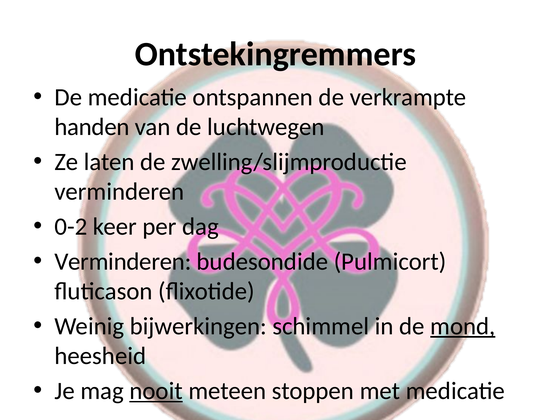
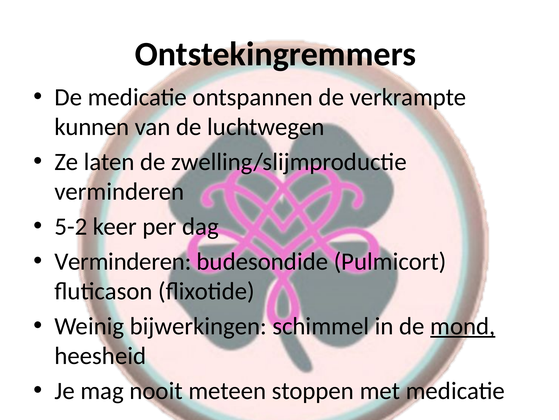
handen: handen -> kunnen
0-2: 0-2 -> 5-2
nooit underline: present -> none
